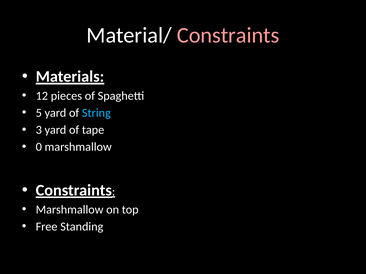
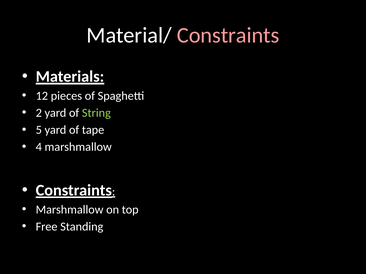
5: 5 -> 2
String colour: light blue -> light green
3: 3 -> 5
0: 0 -> 4
